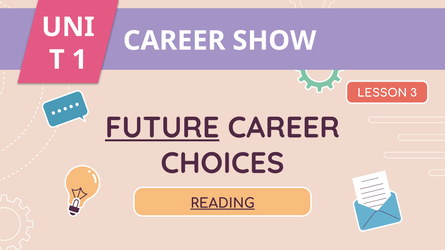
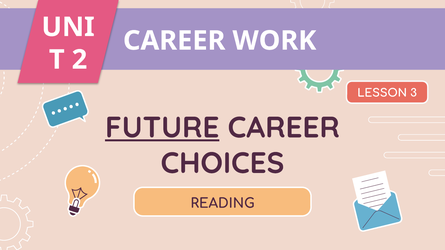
SHOW: SHOW -> WORK
1: 1 -> 2
READING underline: present -> none
